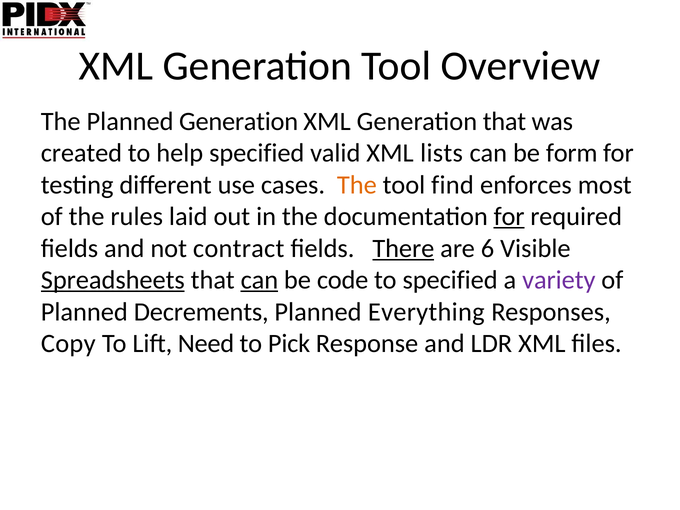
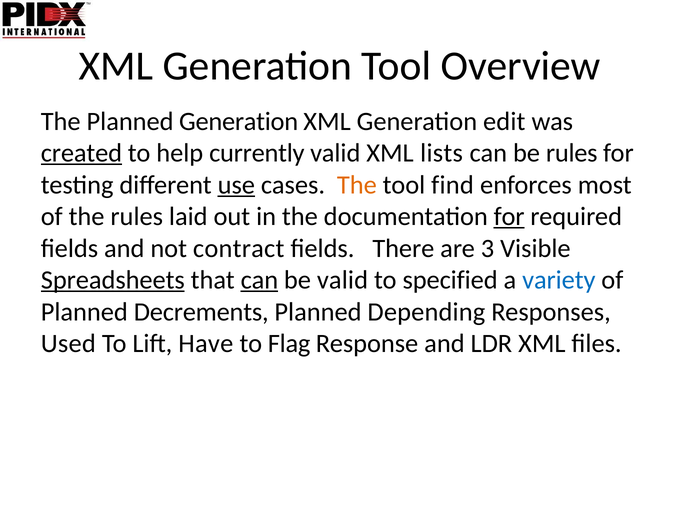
Generation that: that -> edit
created underline: none -> present
help specified: specified -> currently
be form: form -> rules
use underline: none -> present
There underline: present -> none
6: 6 -> 3
be code: code -> valid
variety colour: purple -> blue
Everything: Everything -> Depending
Copy: Copy -> Used
Need: Need -> Have
Pick: Pick -> Flag
